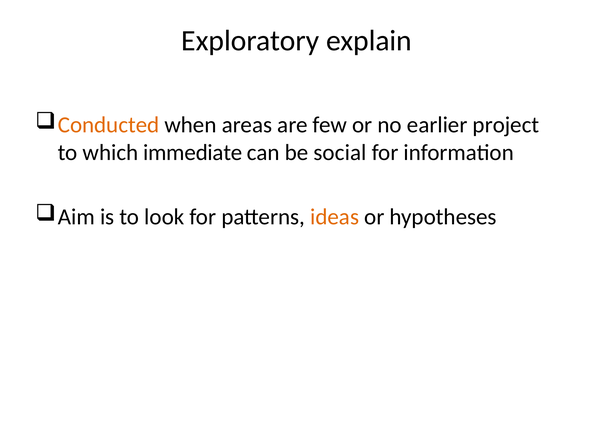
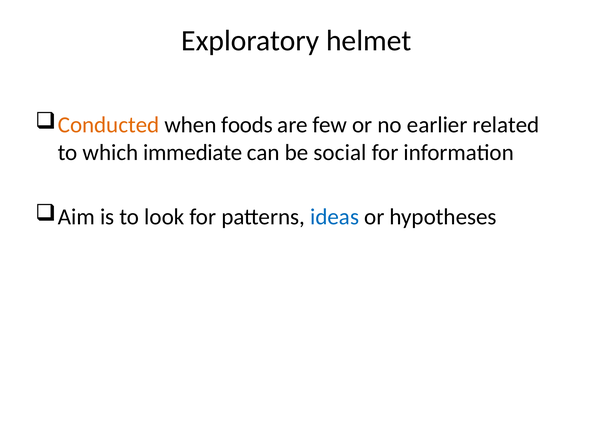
explain: explain -> helmet
areas: areas -> foods
project: project -> related
ideas colour: orange -> blue
